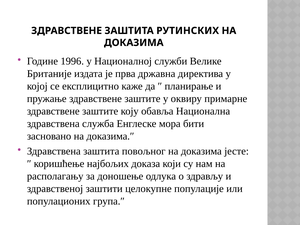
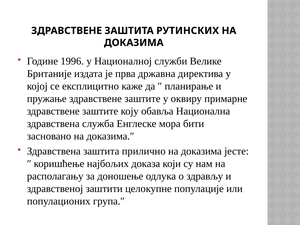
повољног: повољног -> прилично
